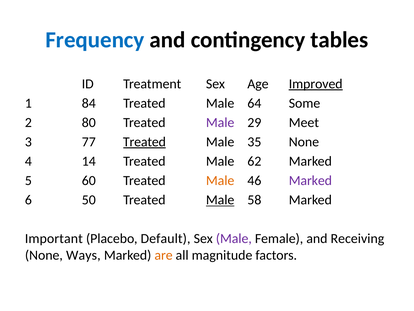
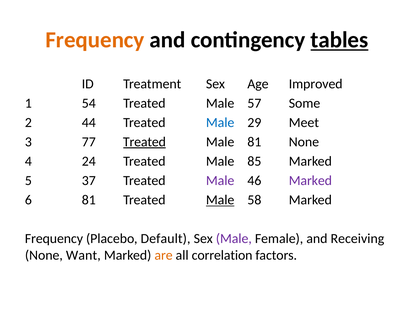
Frequency at (95, 40) colour: blue -> orange
tables underline: none -> present
Improved underline: present -> none
84: 84 -> 54
64: 64 -> 57
80: 80 -> 44
Male at (220, 122) colour: purple -> blue
Male 35: 35 -> 81
14: 14 -> 24
62: 62 -> 85
60: 60 -> 37
Male at (220, 180) colour: orange -> purple
6 50: 50 -> 81
Important at (54, 238): Important -> Frequency
Ways: Ways -> Want
magnitude: magnitude -> correlation
